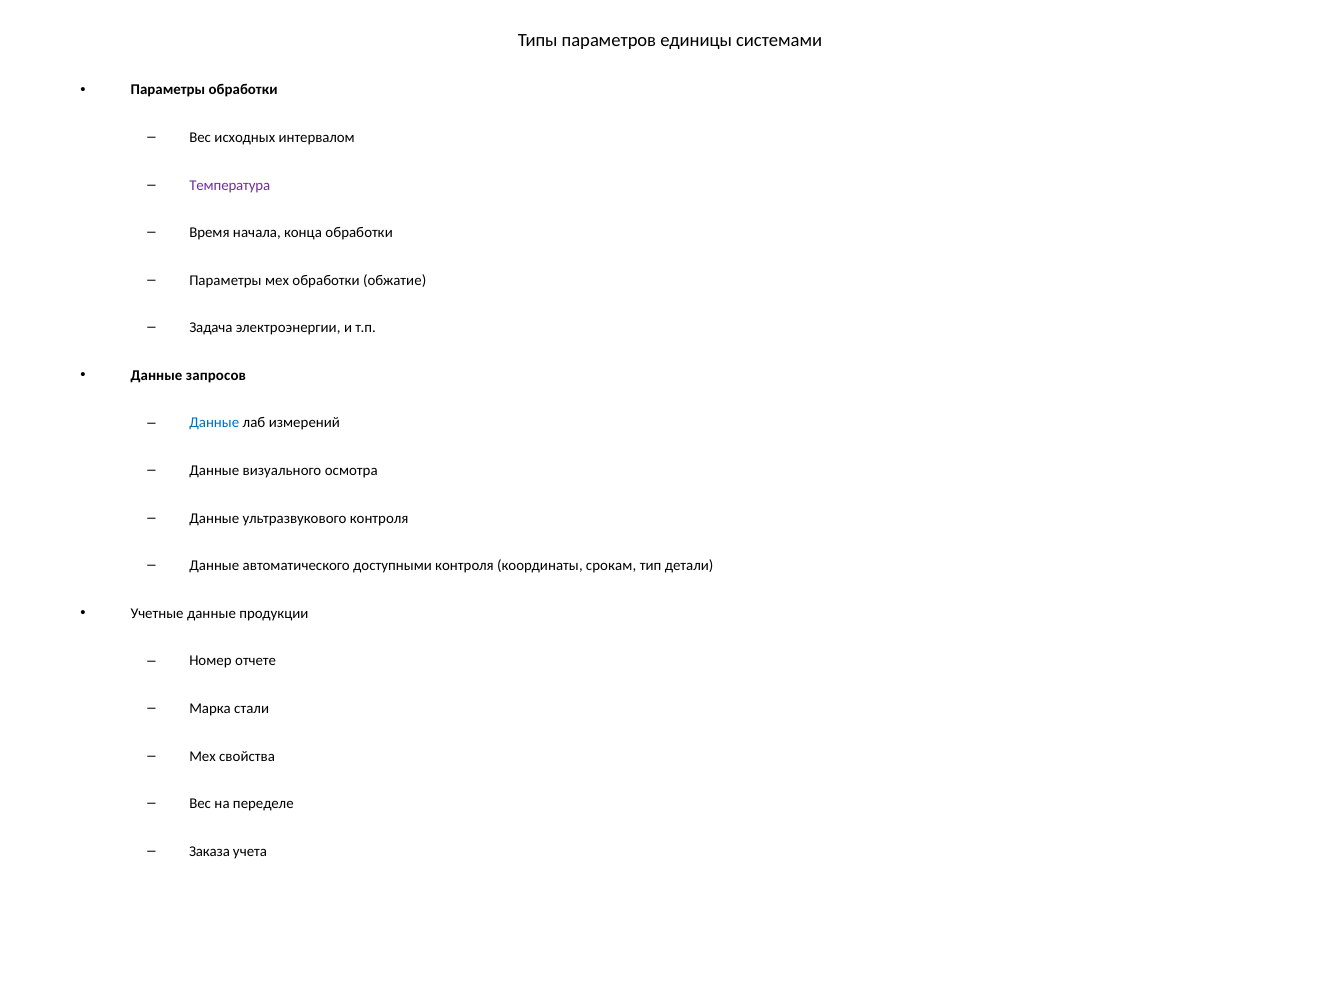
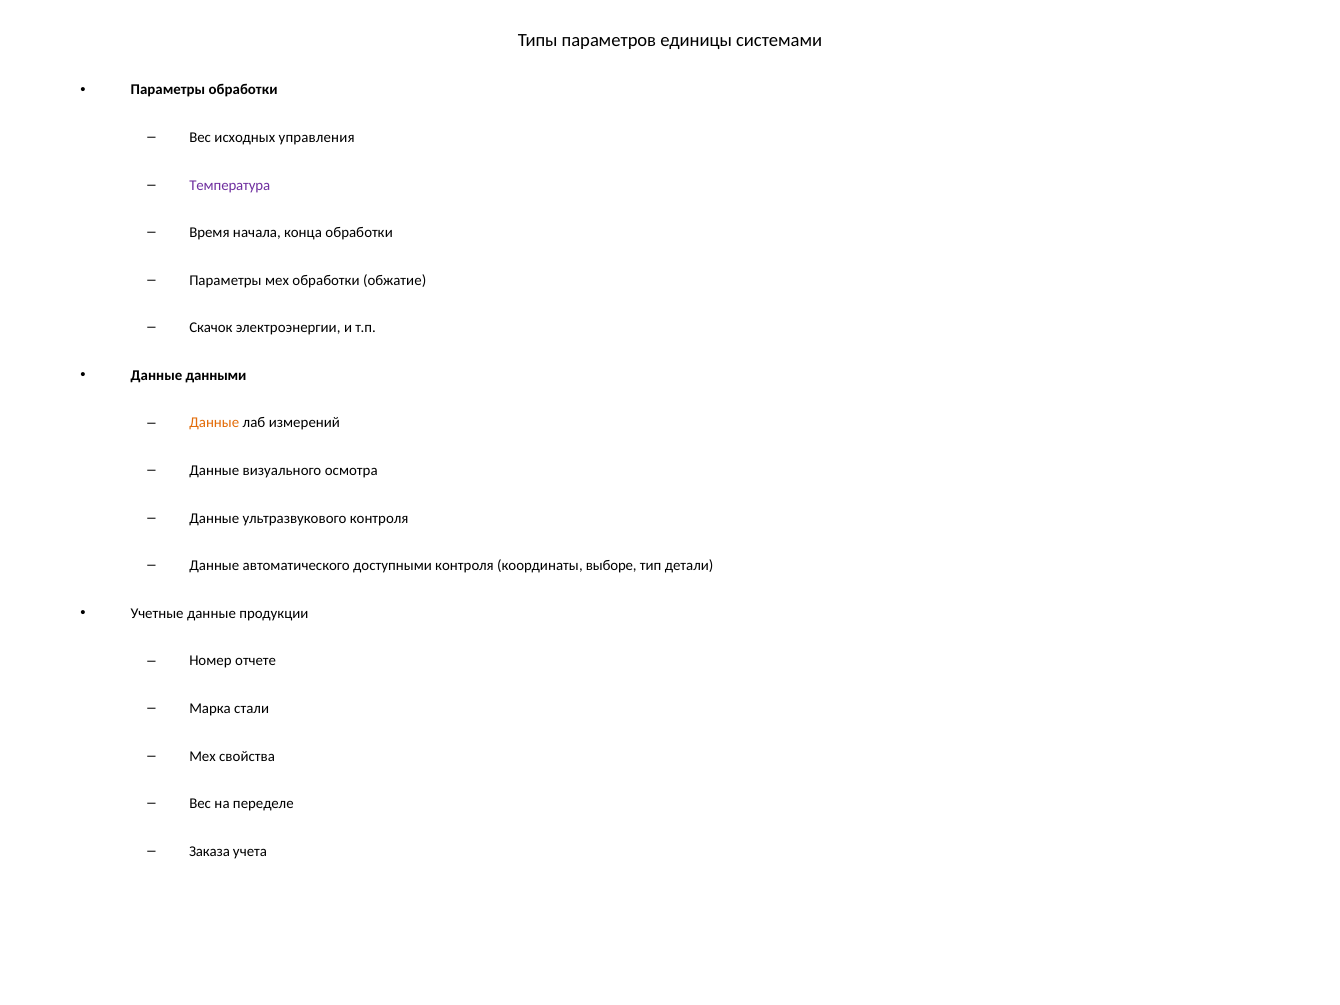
интервалом: интервалом -> управления
Задача: Задача -> Скачок
запросов: запросов -> данными
Данные at (214, 423) colour: blue -> orange
срокам: срокам -> выборе
